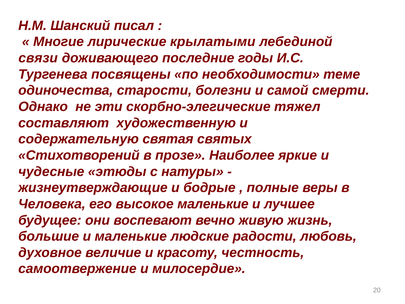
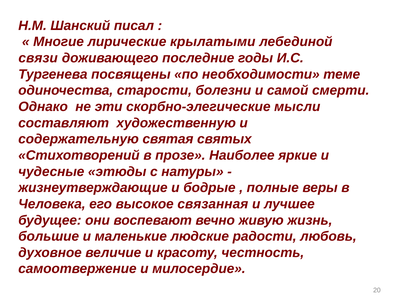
тяжел: тяжел -> мысли
высокое маленькие: маленькие -> связанная
